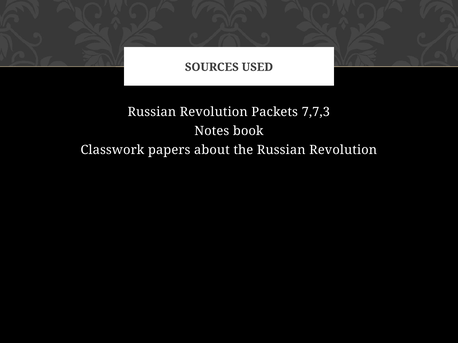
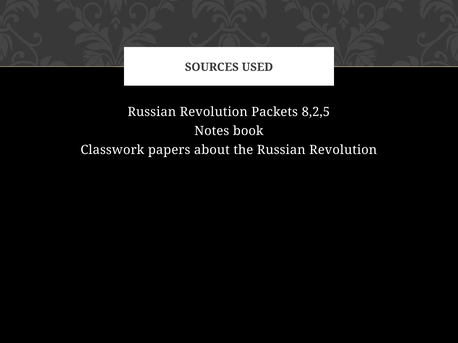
7,7,3: 7,7,3 -> 8,2,5
